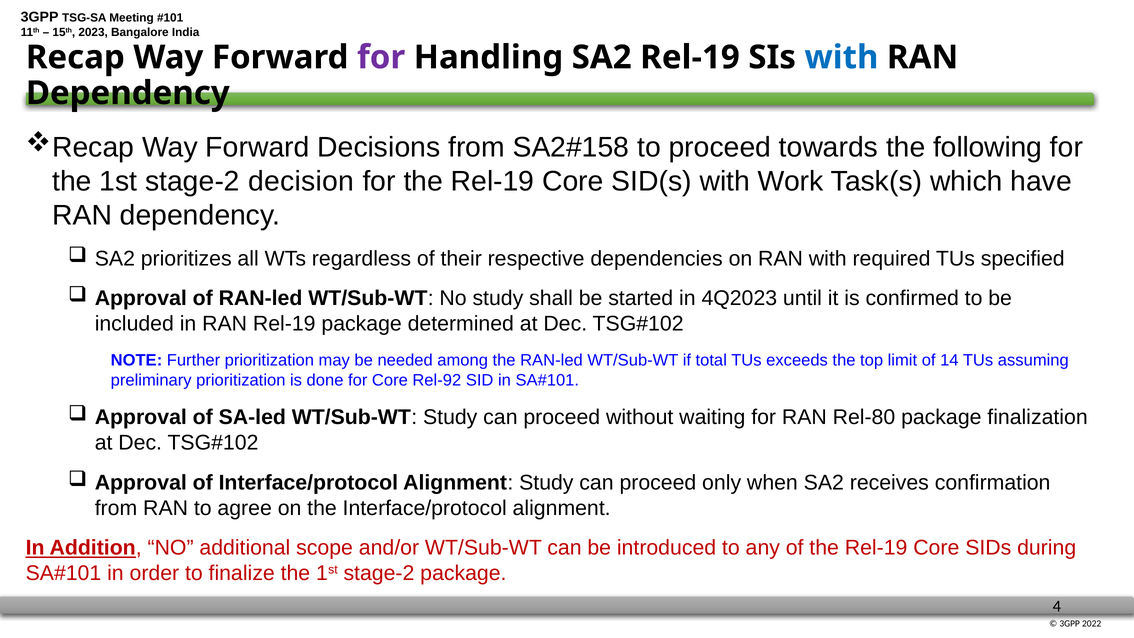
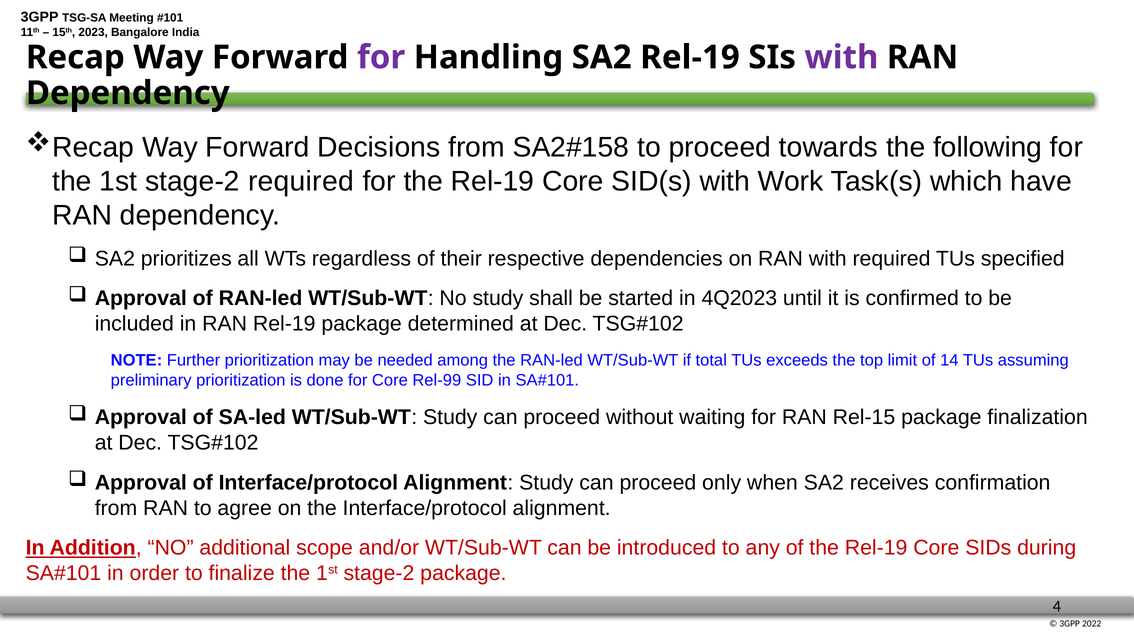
with at (841, 57) colour: blue -> purple
stage-2 decision: decision -> required
Rel-92: Rel-92 -> Rel-99
Rel-80: Rel-80 -> Rel-15
